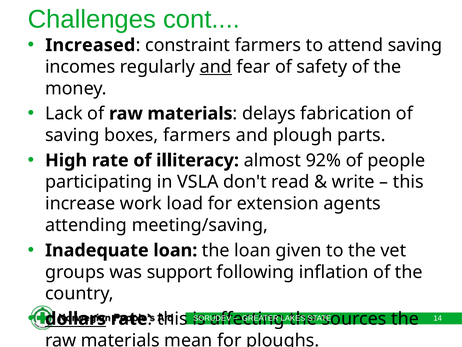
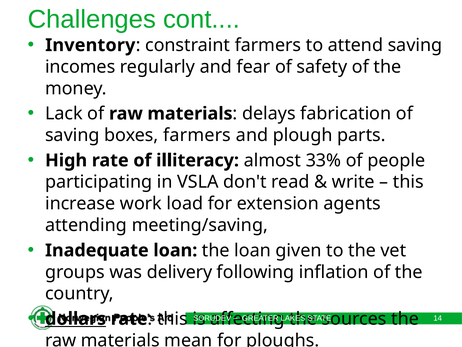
Increased: Increased -> Inventory
and at (216, 67) underline: present -> none
92%: 92% -> 33%
support: support -> delivery
